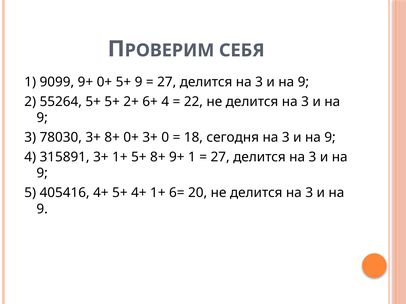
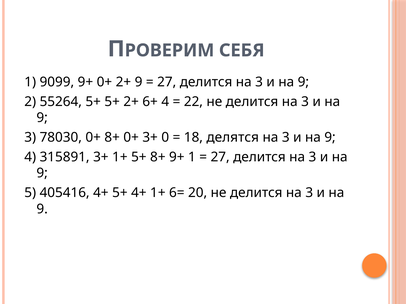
0+ 5+: 5+ -> 2+
78030 3+: 3+ -> 0+
сегодня: сегодня -> делятся
